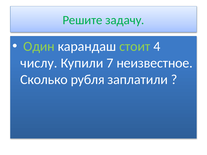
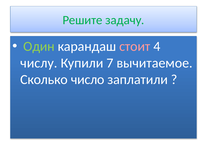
стоит colour: light green -> pink
неизвестное: неизвестное -> вычитаемое
рубля: рубля -> число
